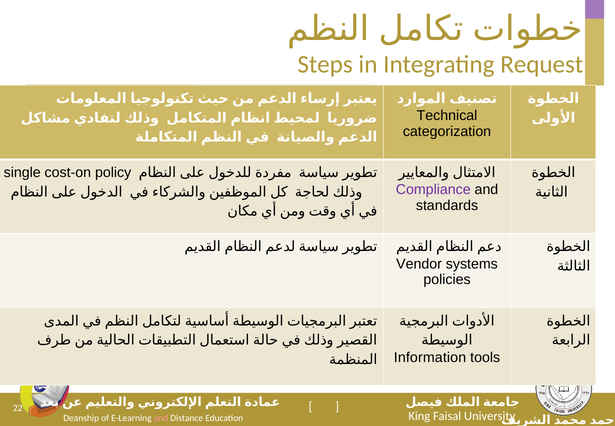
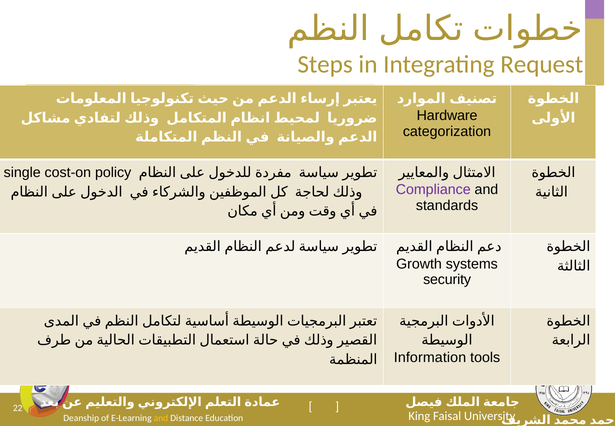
Technical: Technical -> Hardware
Vendor: Vendor -> Growth
policies: policies -> security
and at (161, 418) colour: pink -> yellow
